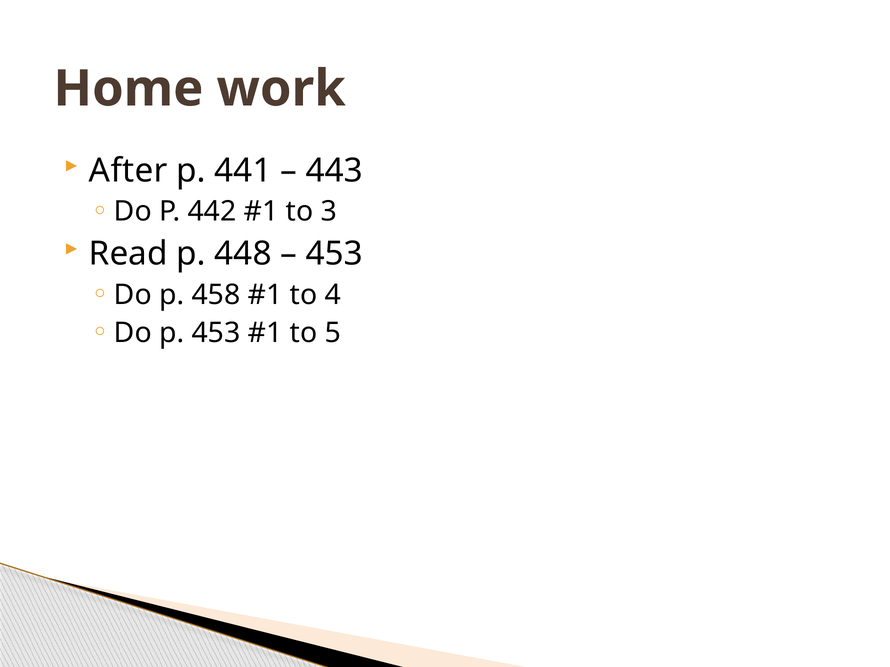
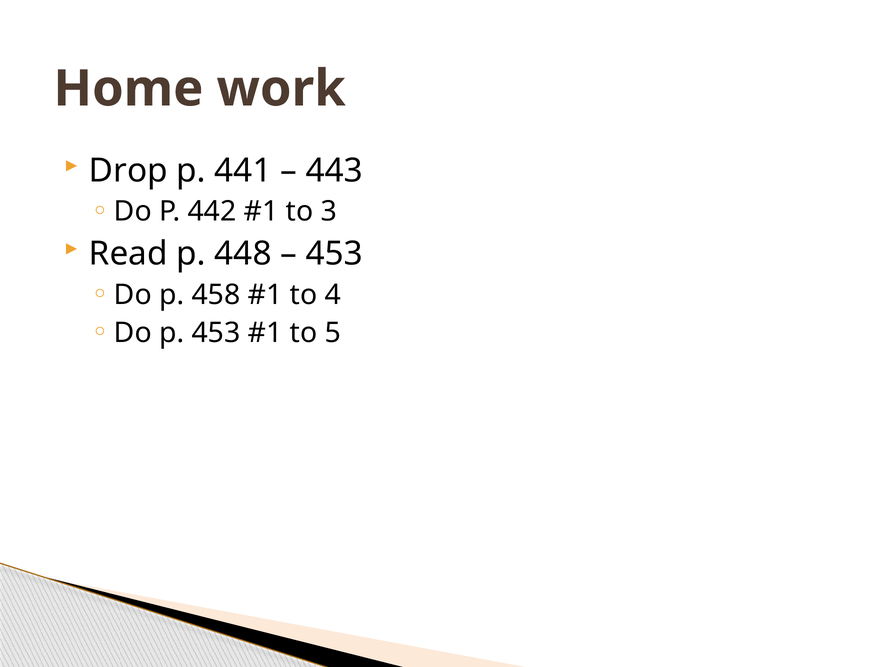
After: After -> Drop
